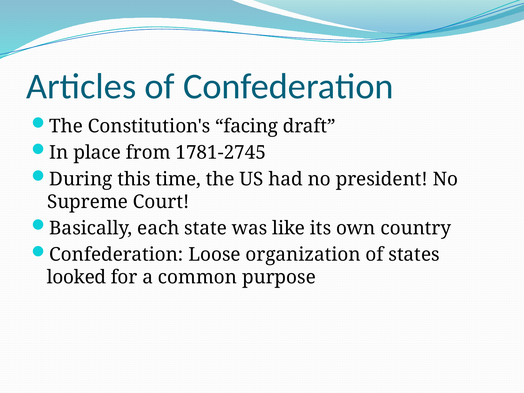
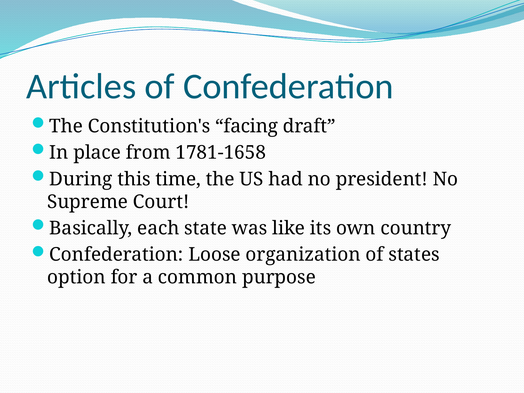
1781-2745: 1781-2745 -> 1781-1658
looked: looked -> option
